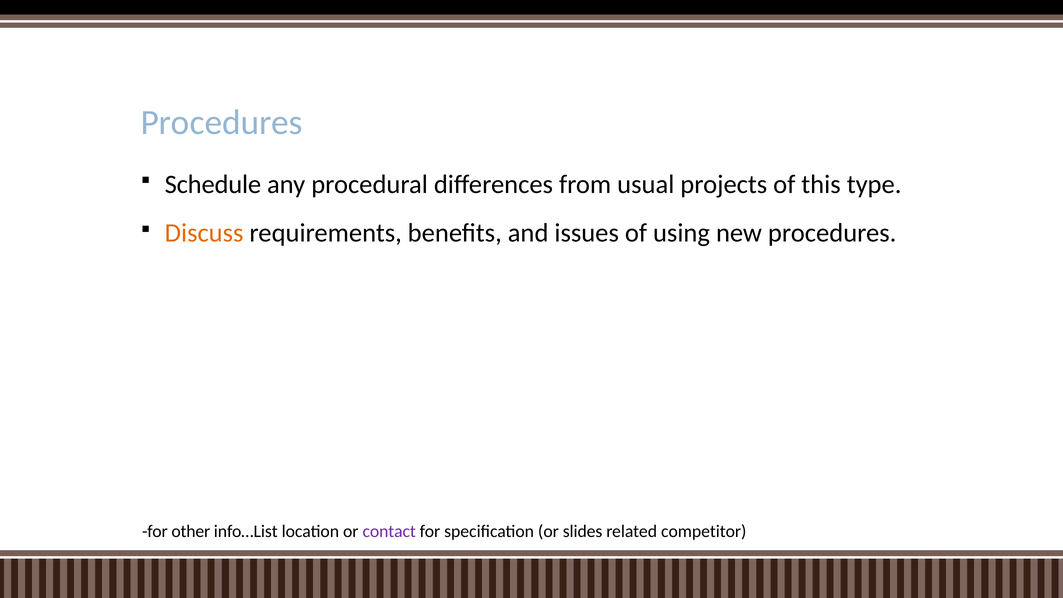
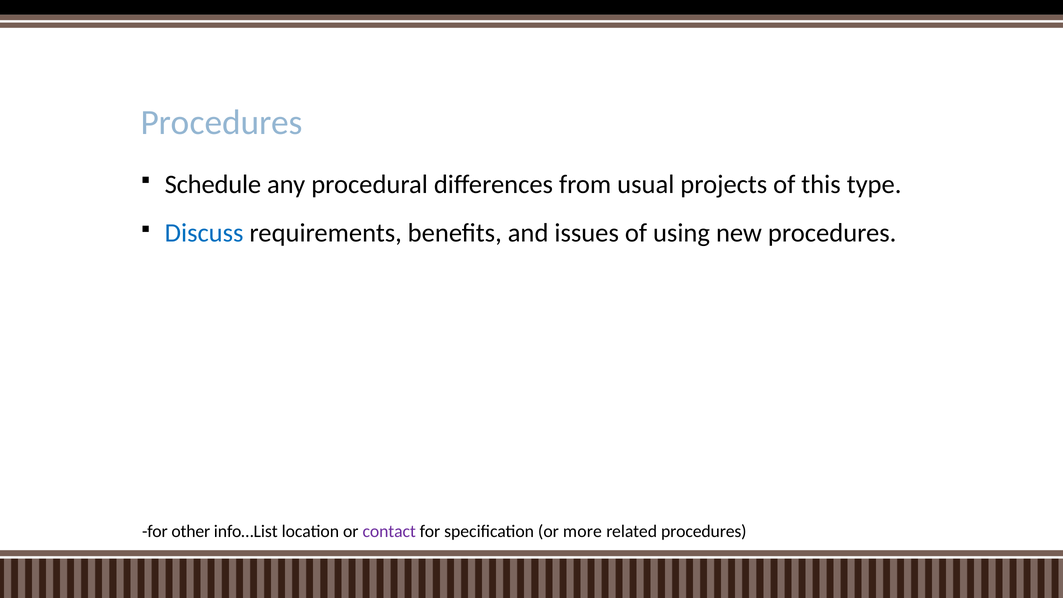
Discuss colour: orange -> blue
slides: slides -> more
related competitor: competitor -> procedures
